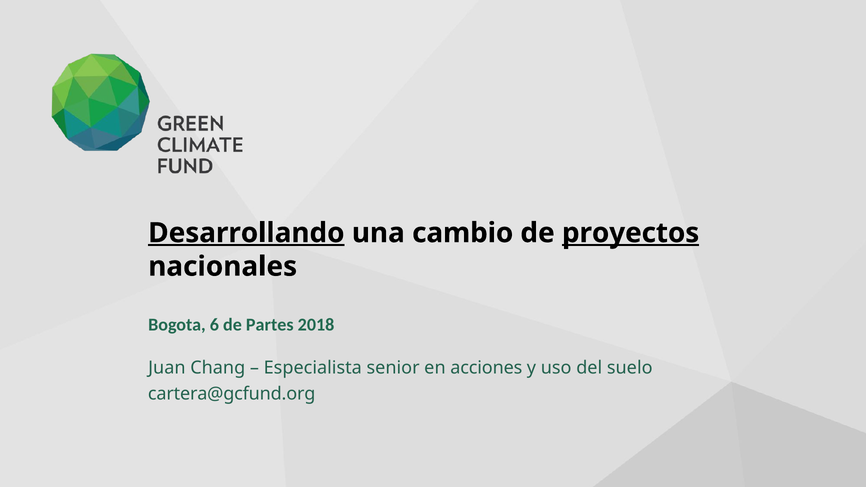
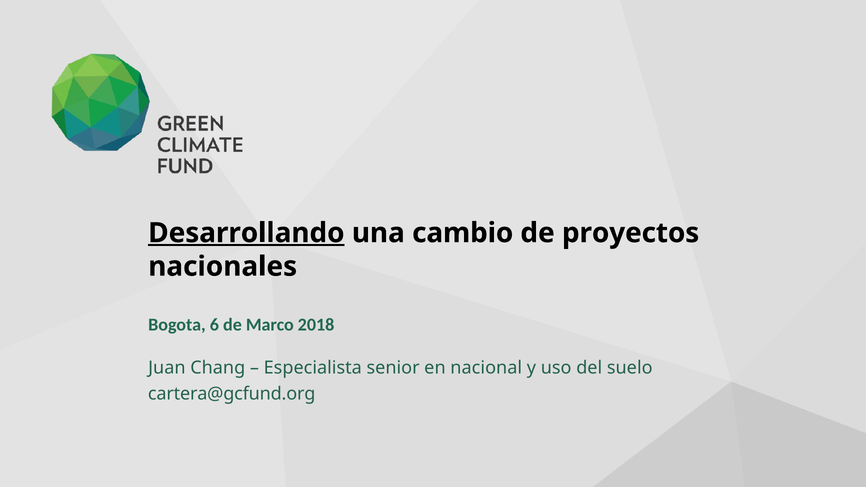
proyectos underline: present -> none
Partes: Partes -> Marco
acciones: acciones -> nacional
